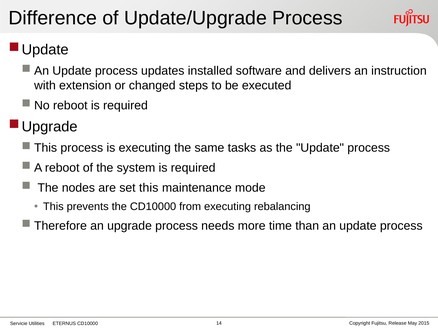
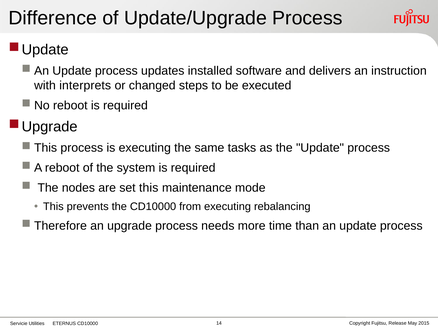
extension: extension -> interprets
